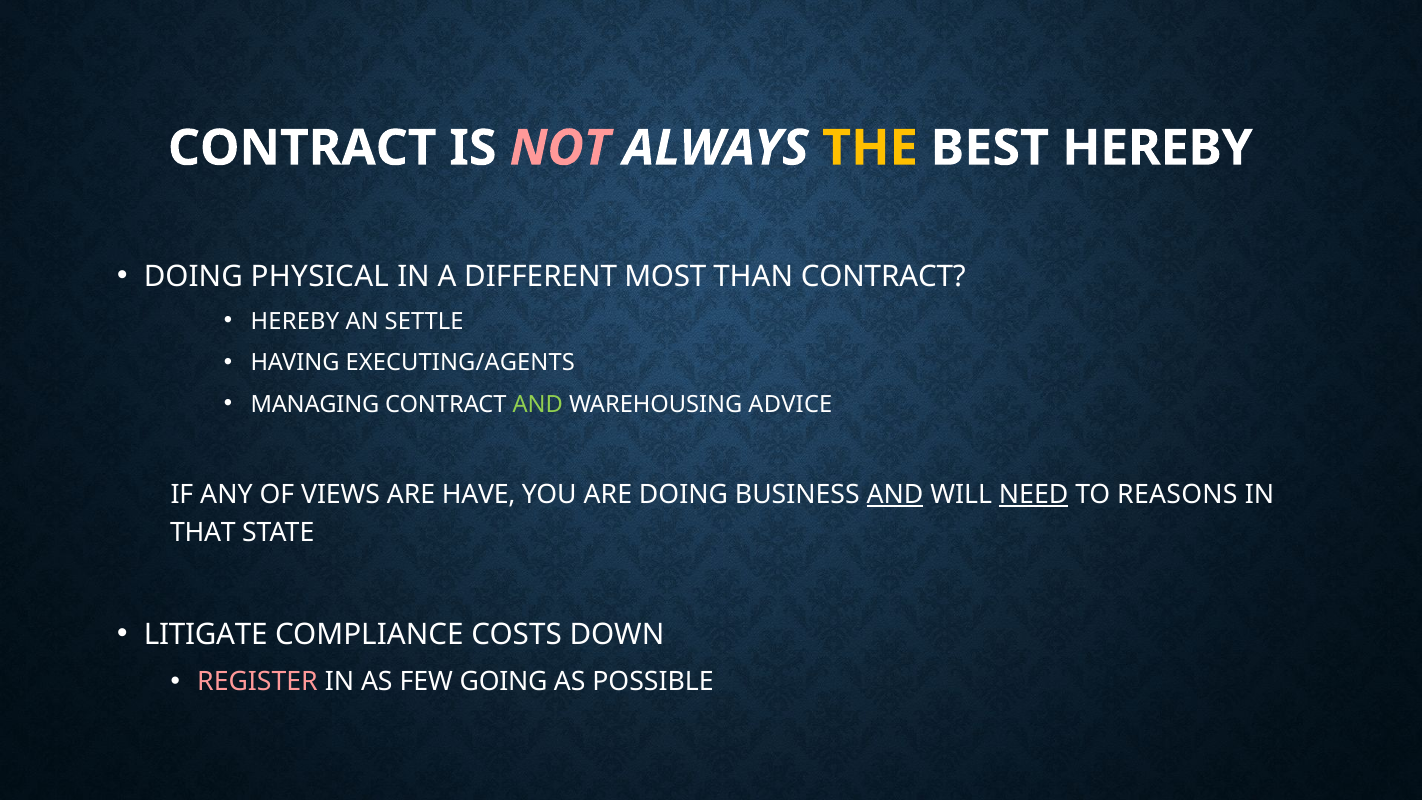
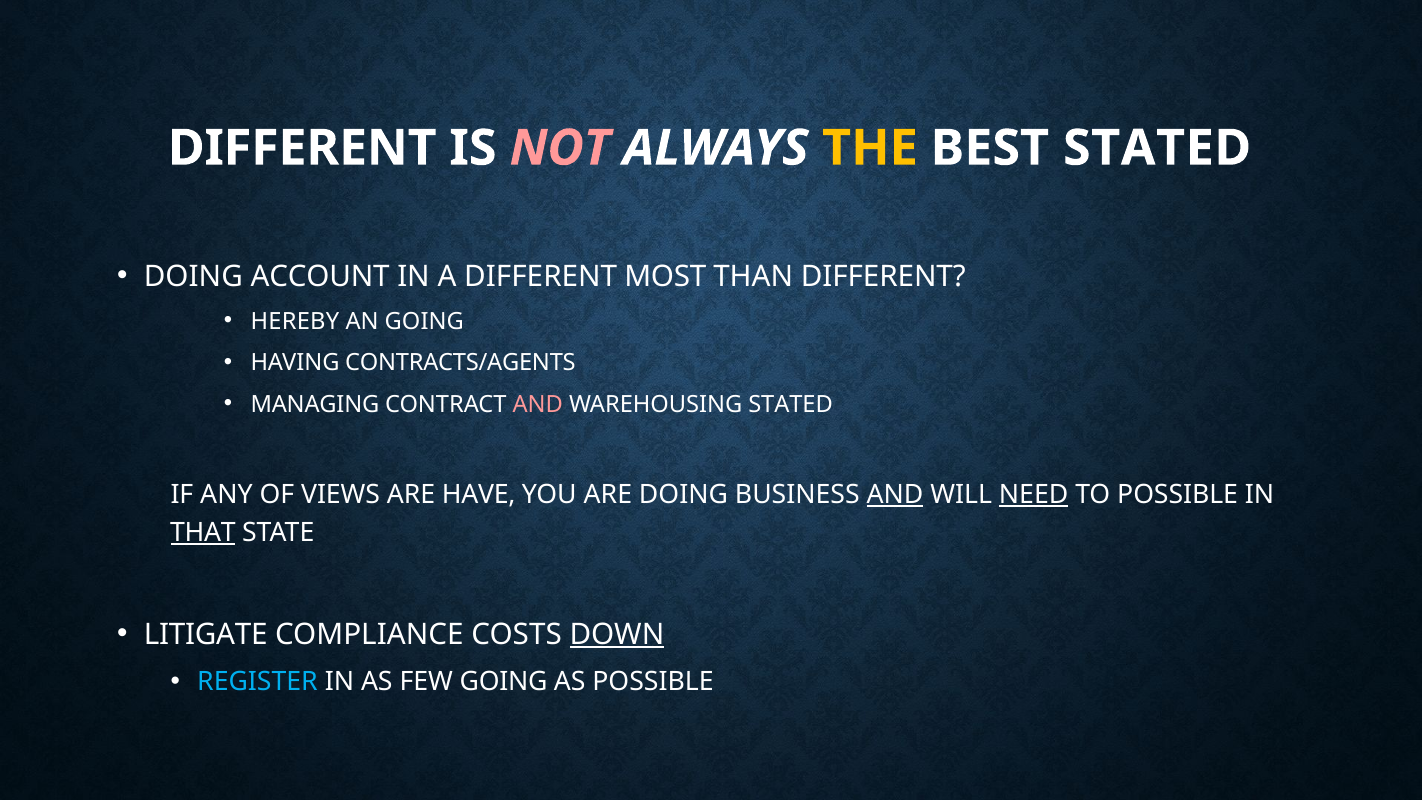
CONTRACT at (302, 148): CONTRACT -> DIFFERENT
BEST HEREBY: HEREBY -> STATED
PHYSICAL: PHYSICAL -> ACCOUNT
THAN CONTRACT: CONTRACT -> DIFFERENT
AN SETTLE: SETTLE -> GOING
EXECUTING/AGENTS: EXECUTING/AGENTS -> CONTRACTS/AGENTS
AND at (538, 404) colour: light green -> pink
WAREHOUSING ADVICE: ADVICE -> STATED
TO REASONS: REASONS -> POSSIBLE
THAT underline: none -> present
DOWN underline: none -> present
REGISTER colour: pink -> light blue
